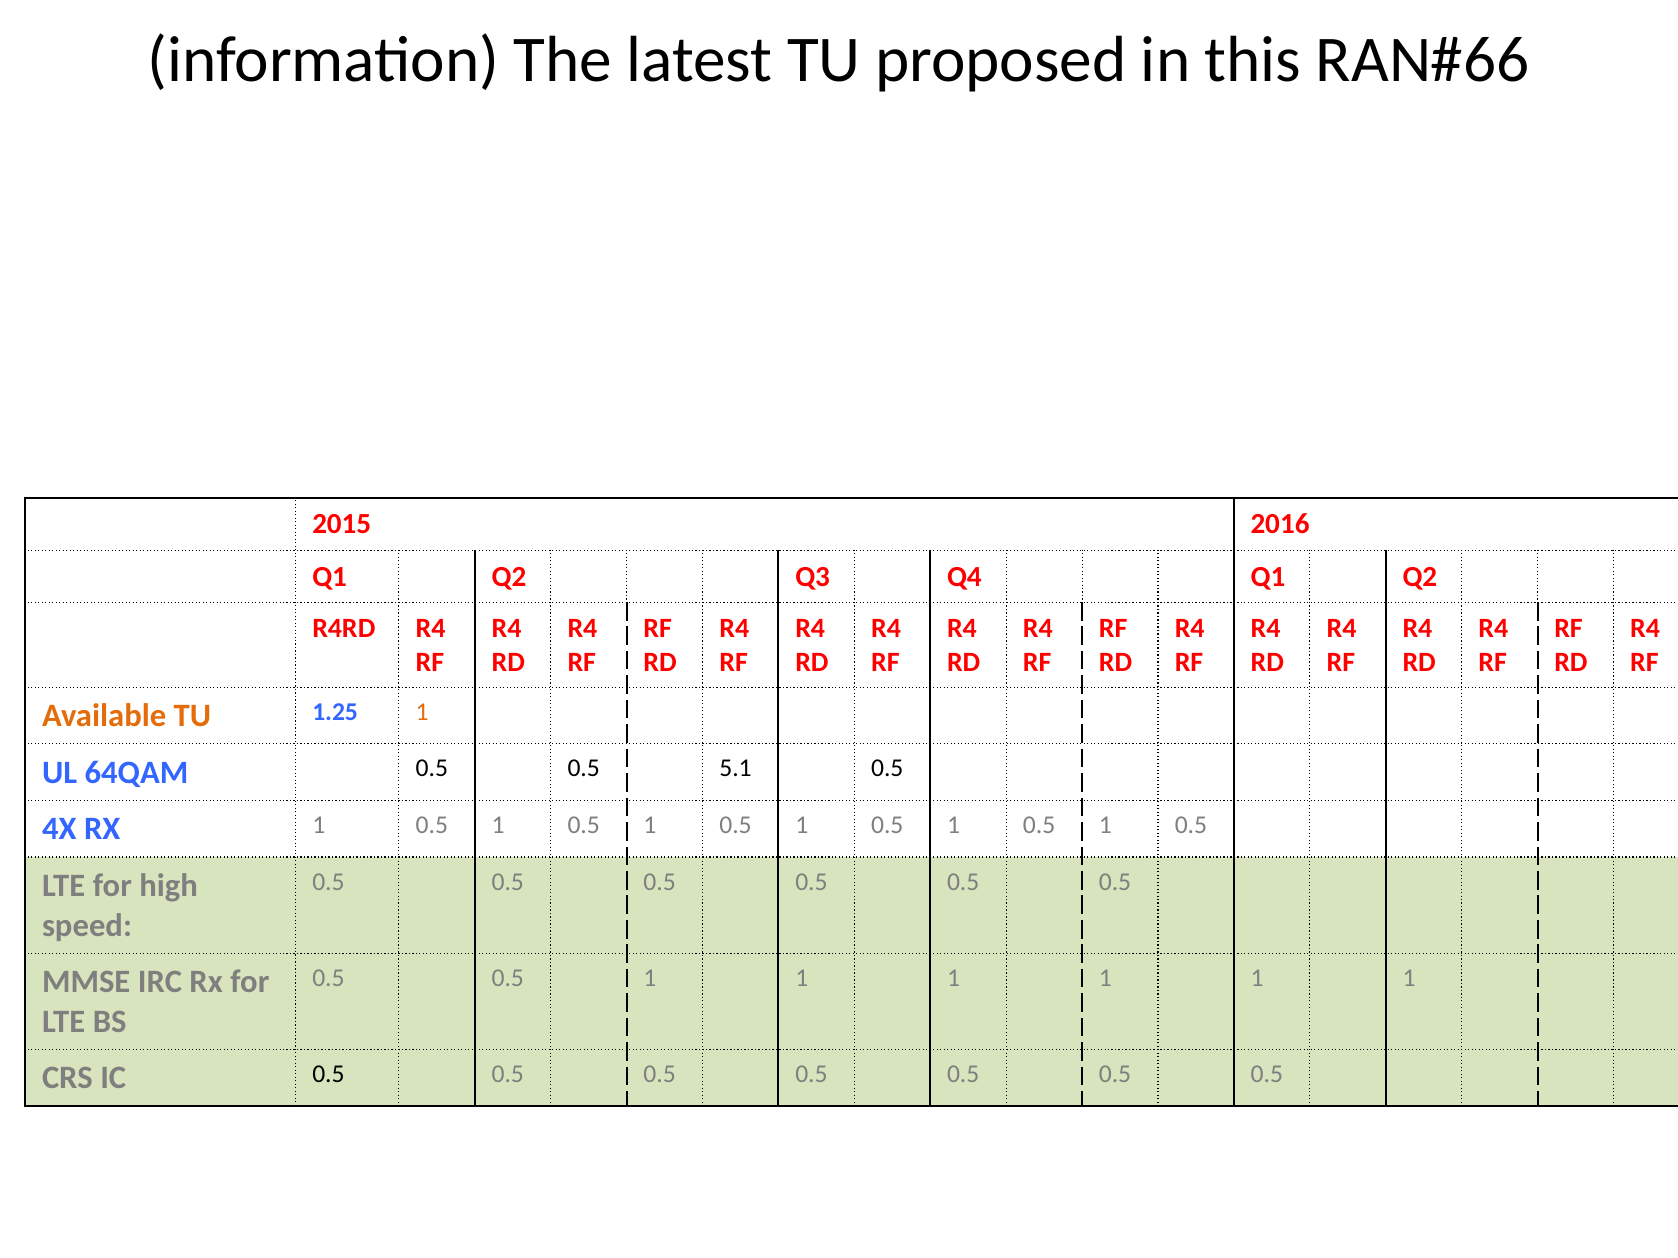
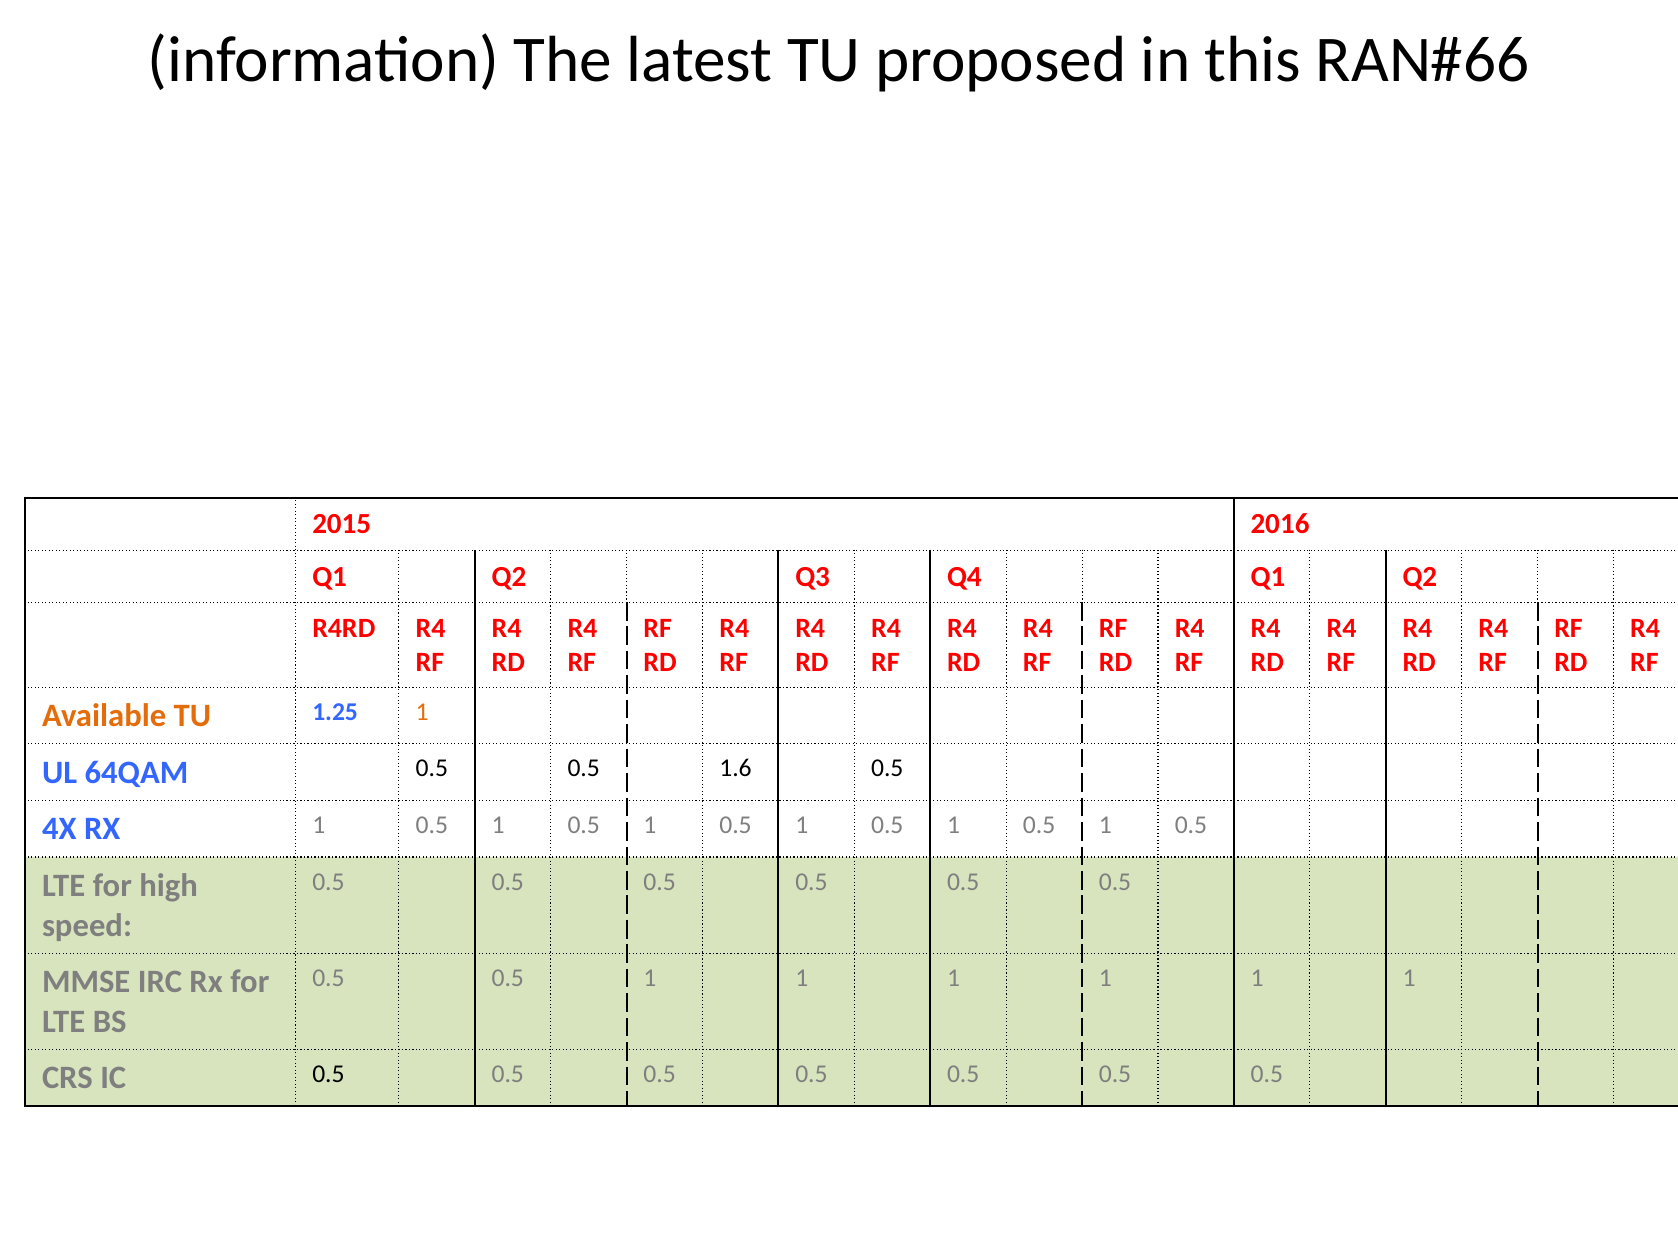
5.1: 5.1 -> 1.6
